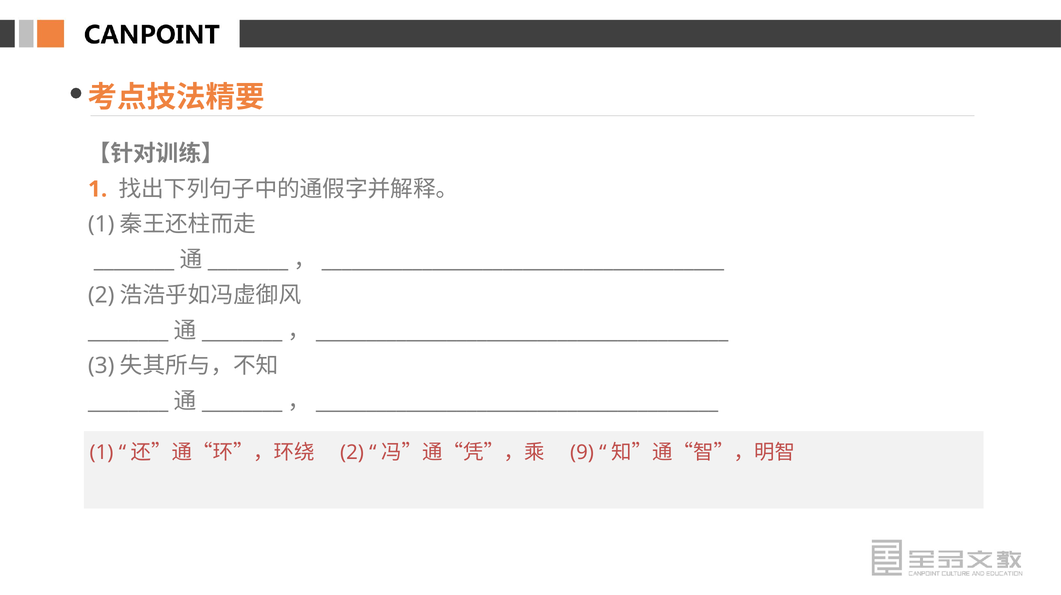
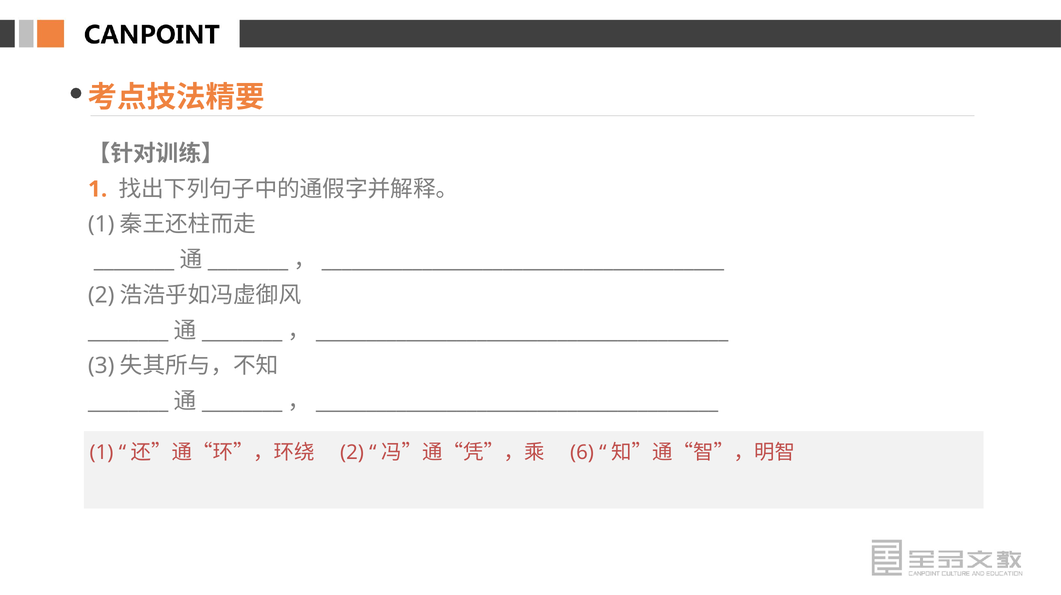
9: 9 -> 6
